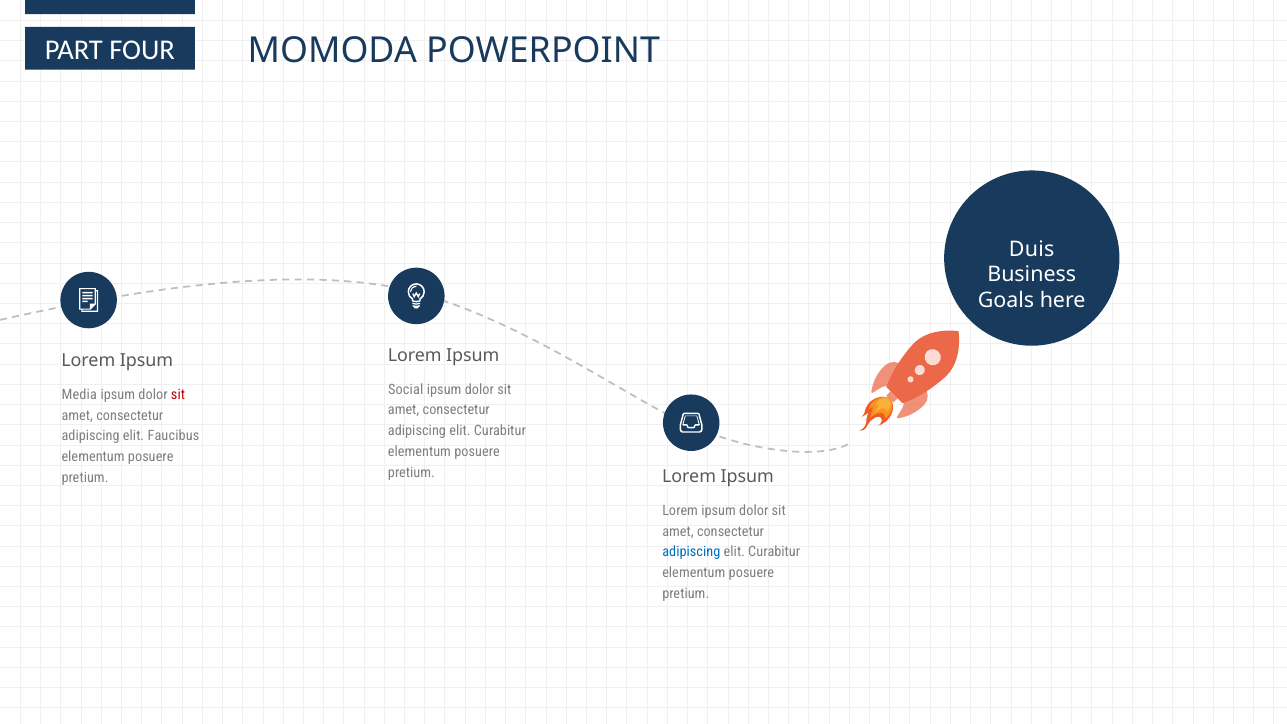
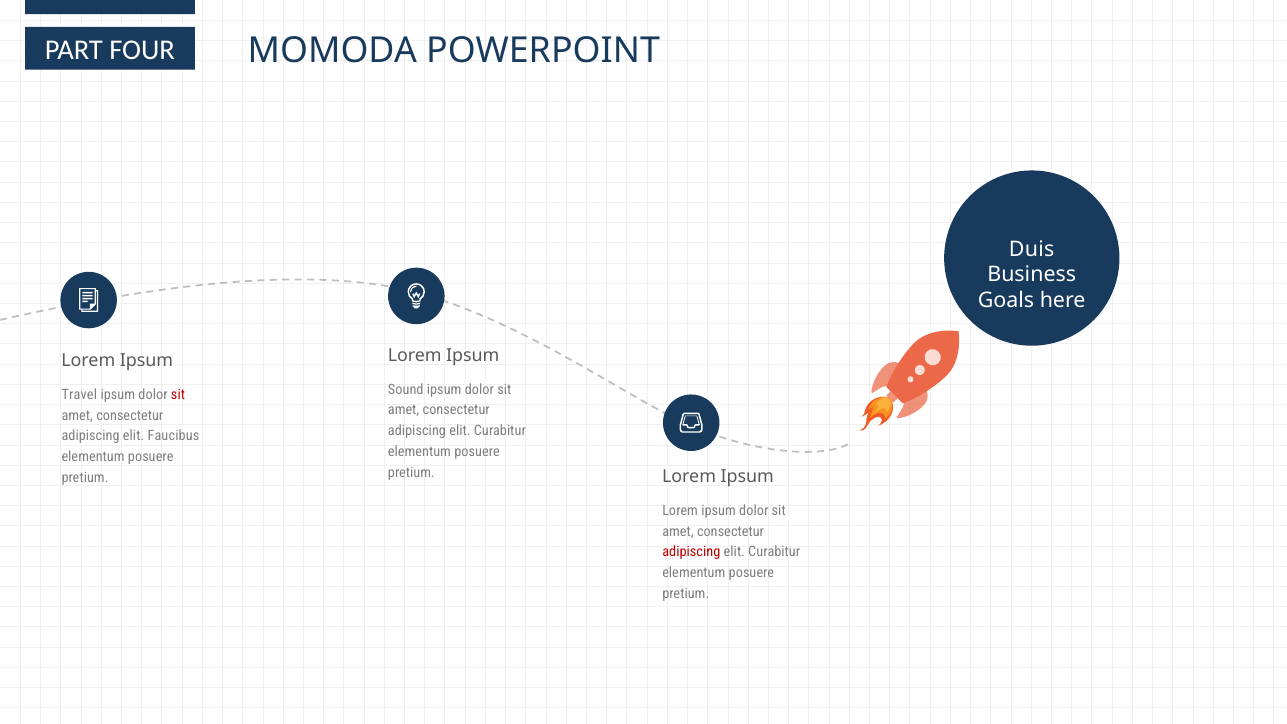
Social: Social -> Sound
Media: Media -> Travel
adipiscing at (691, 552) colour: blue -> red
